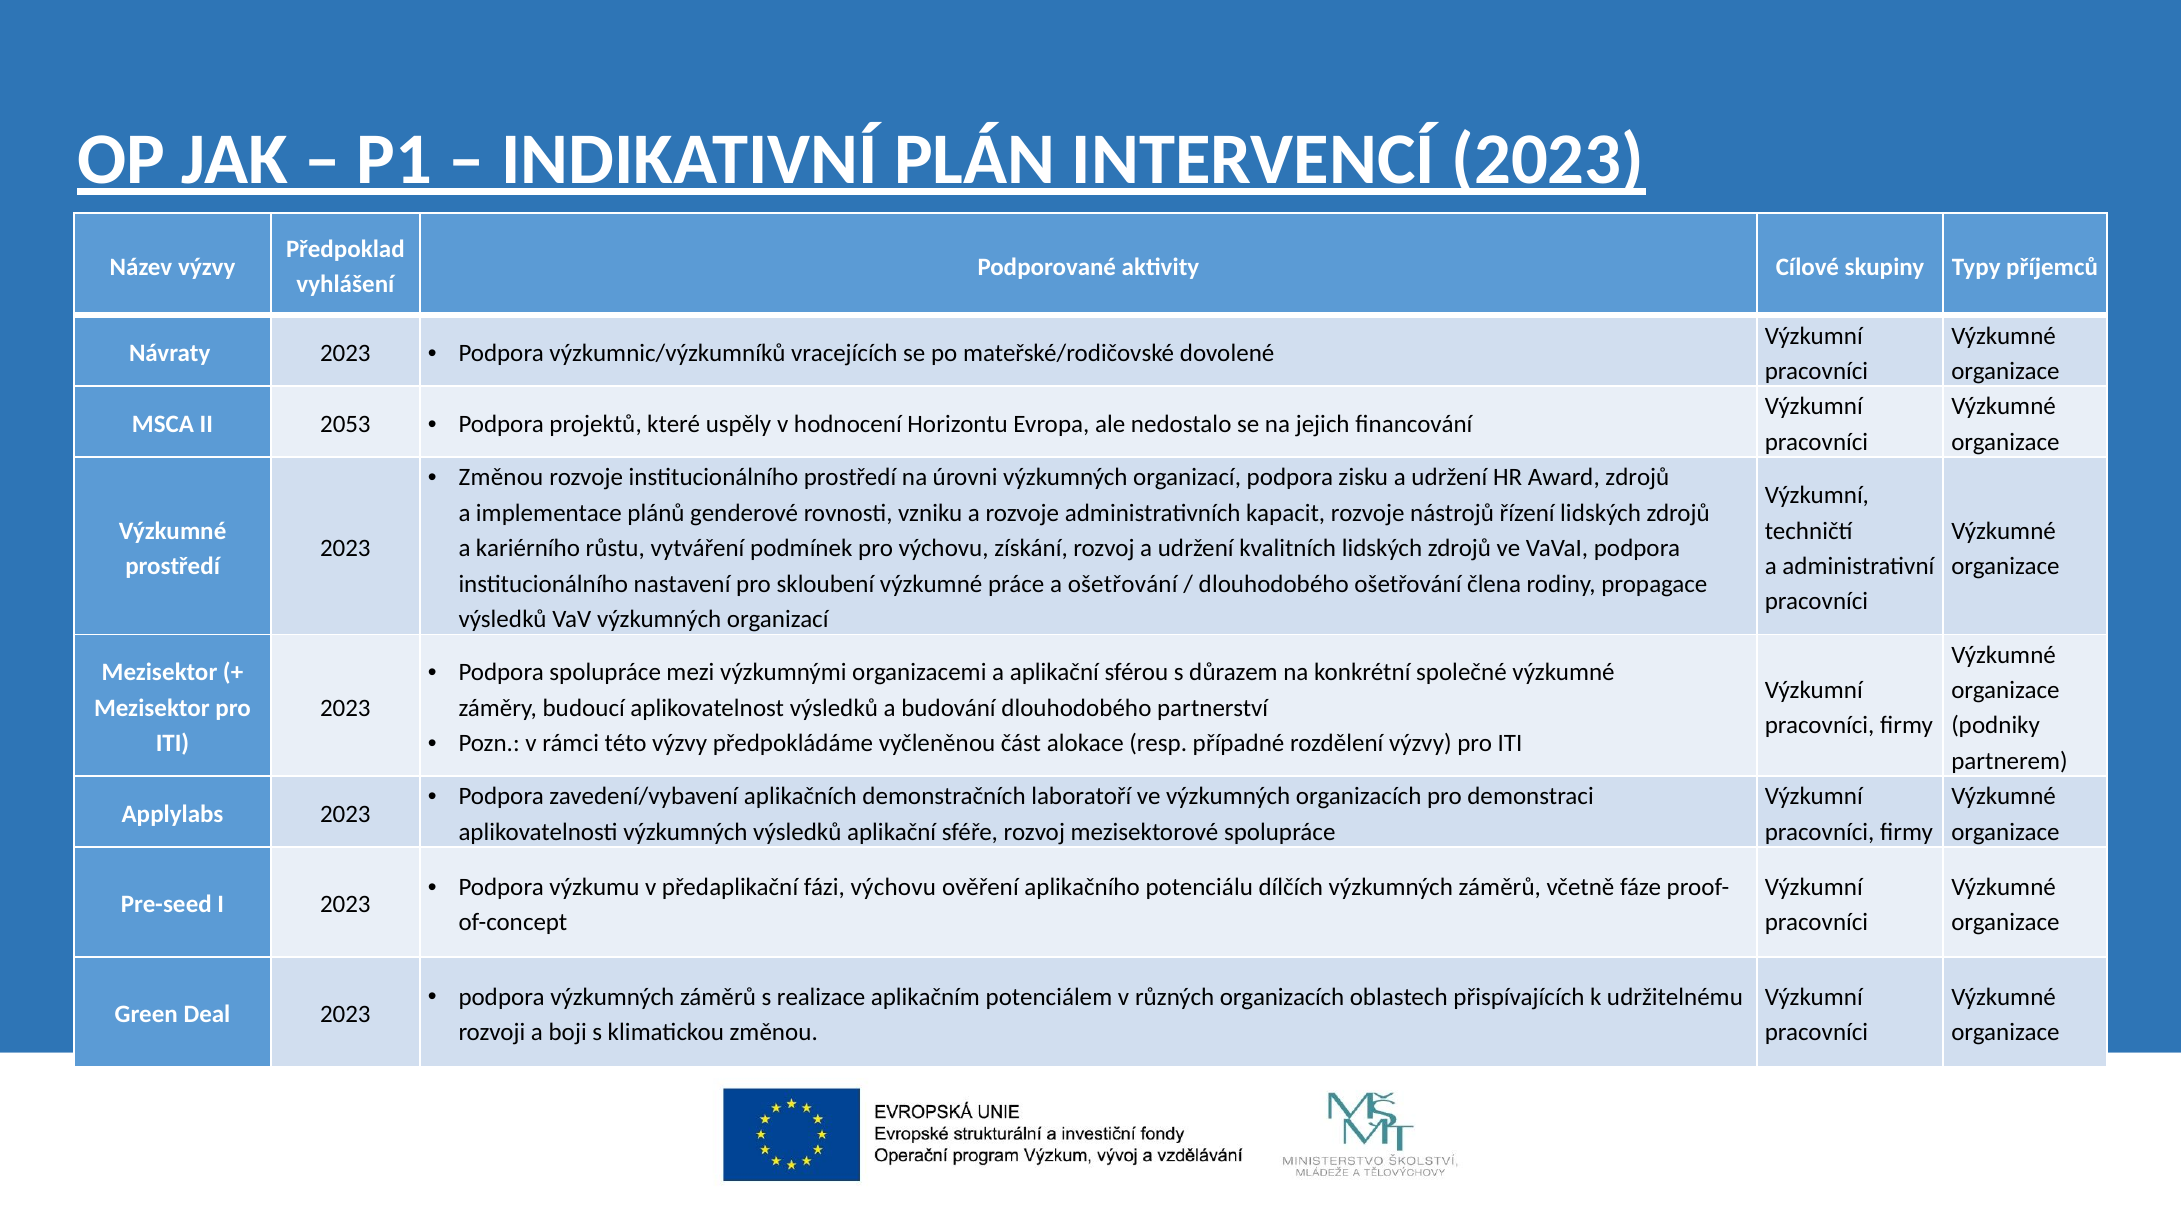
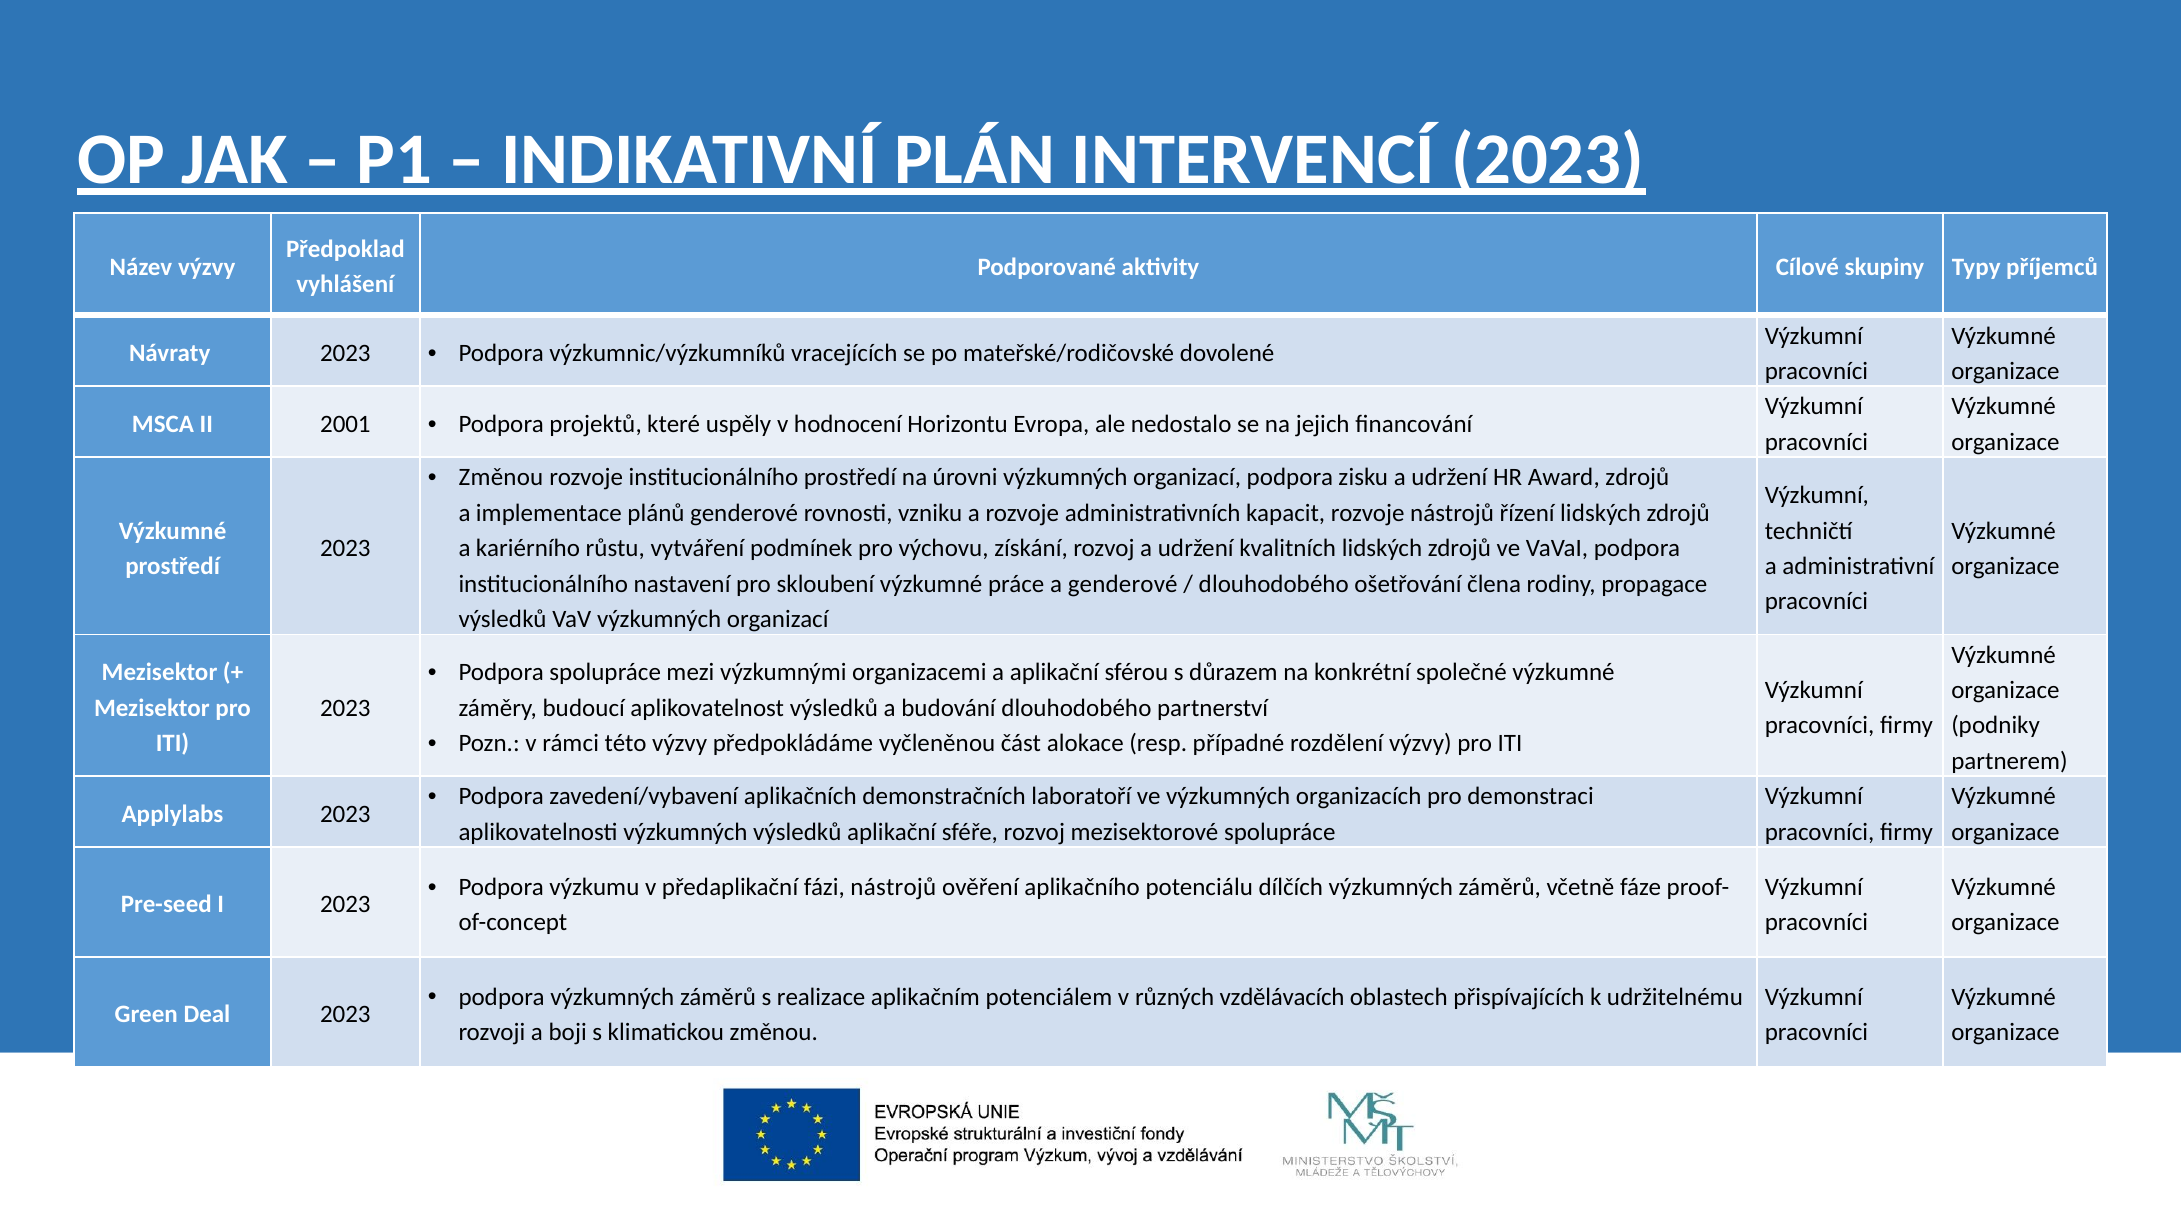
2053: 2053 -> 2001
a ošetřování: ošetřování -> genderové
fázi výchovu: výchovu -> nástrojů
různých organizacích: organizacích -> vzdělávacích
